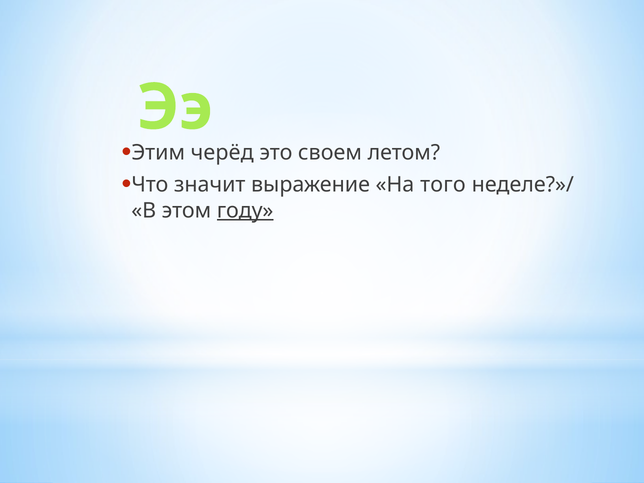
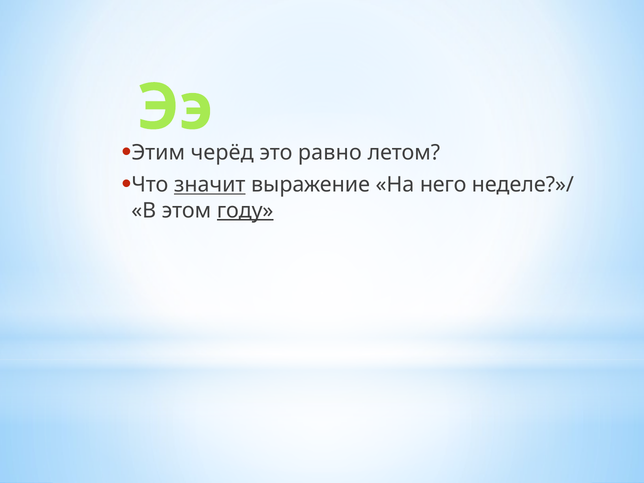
своем: своем -> равно
значит underline: none -> present
того: того -> него
